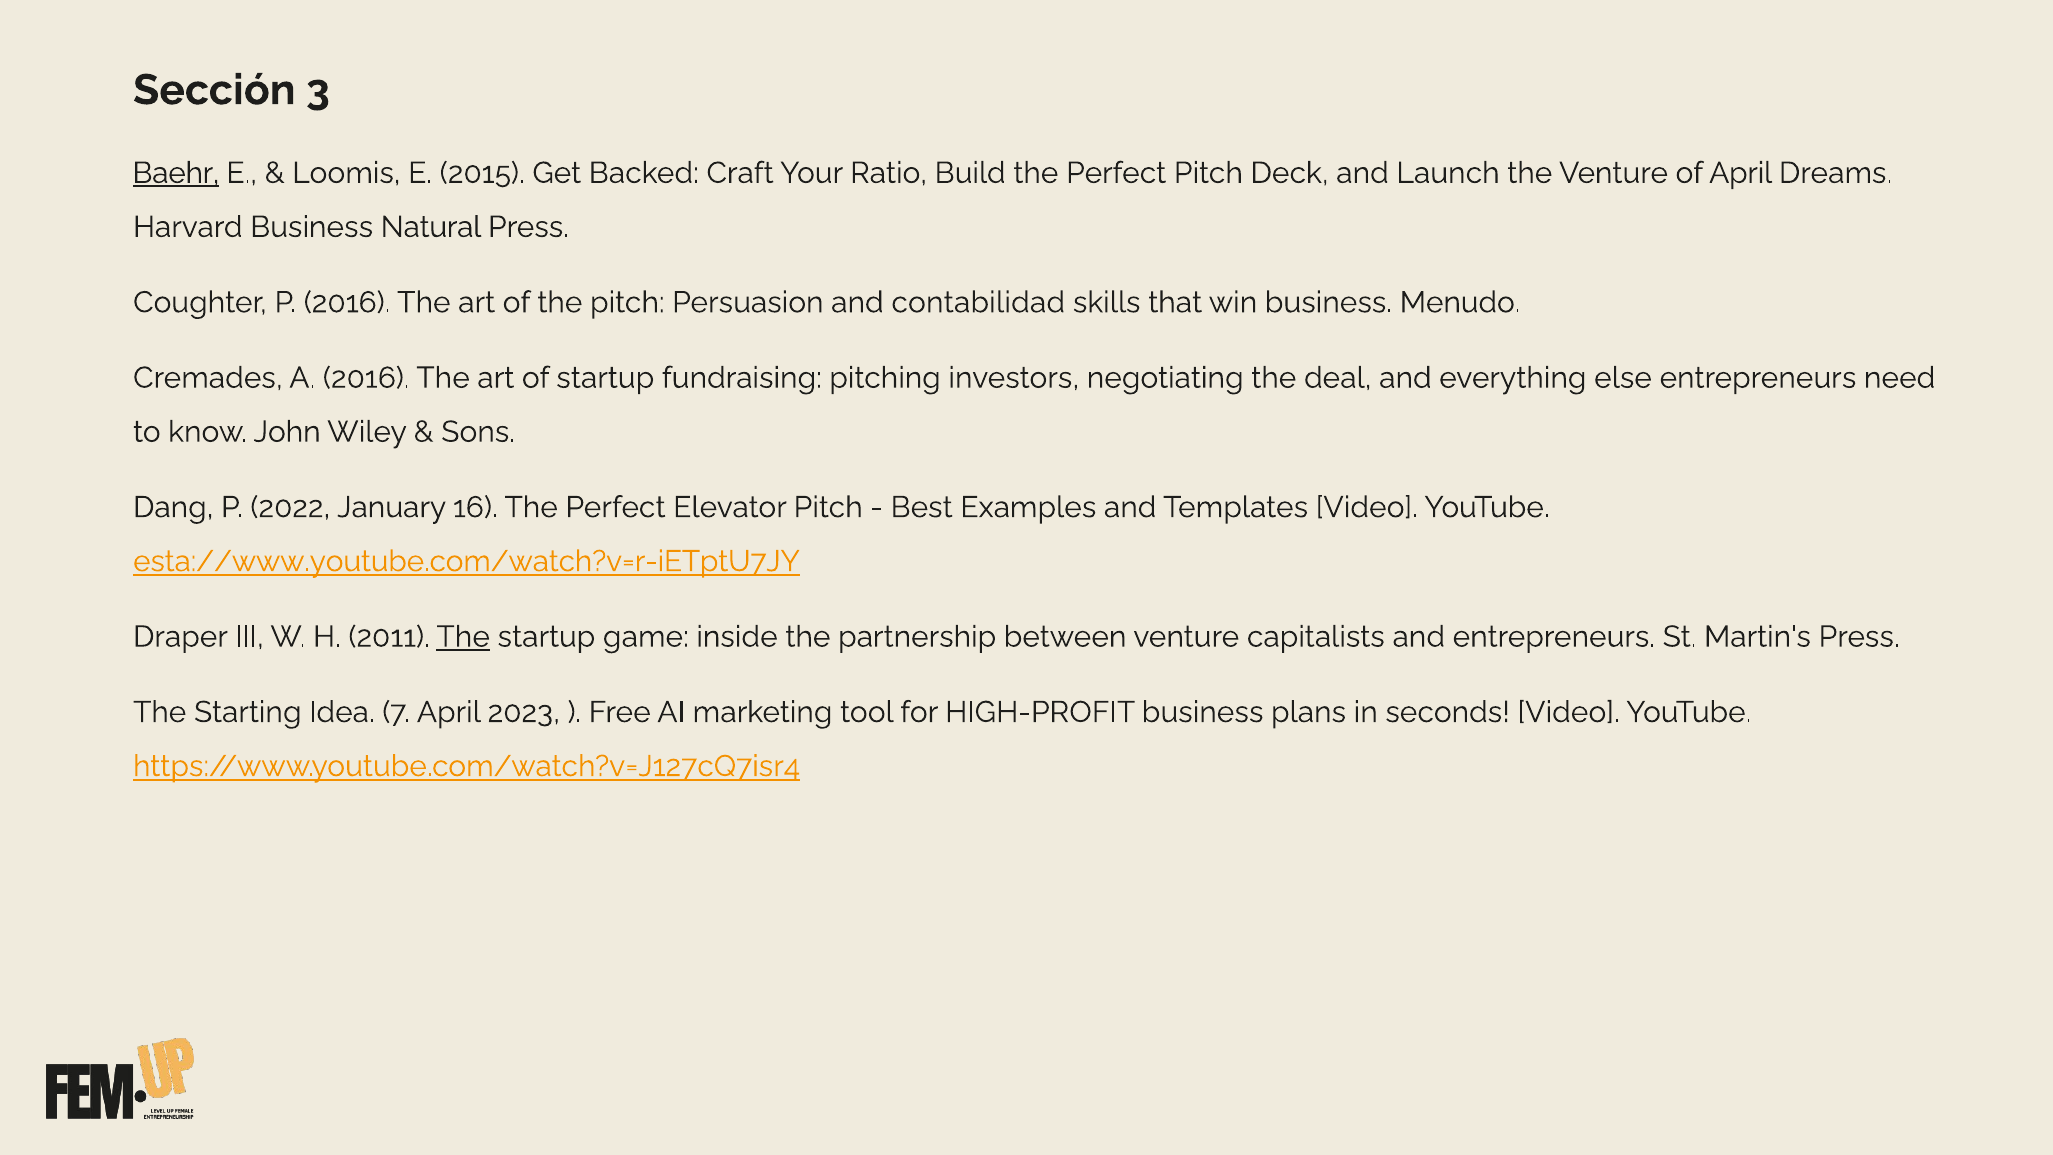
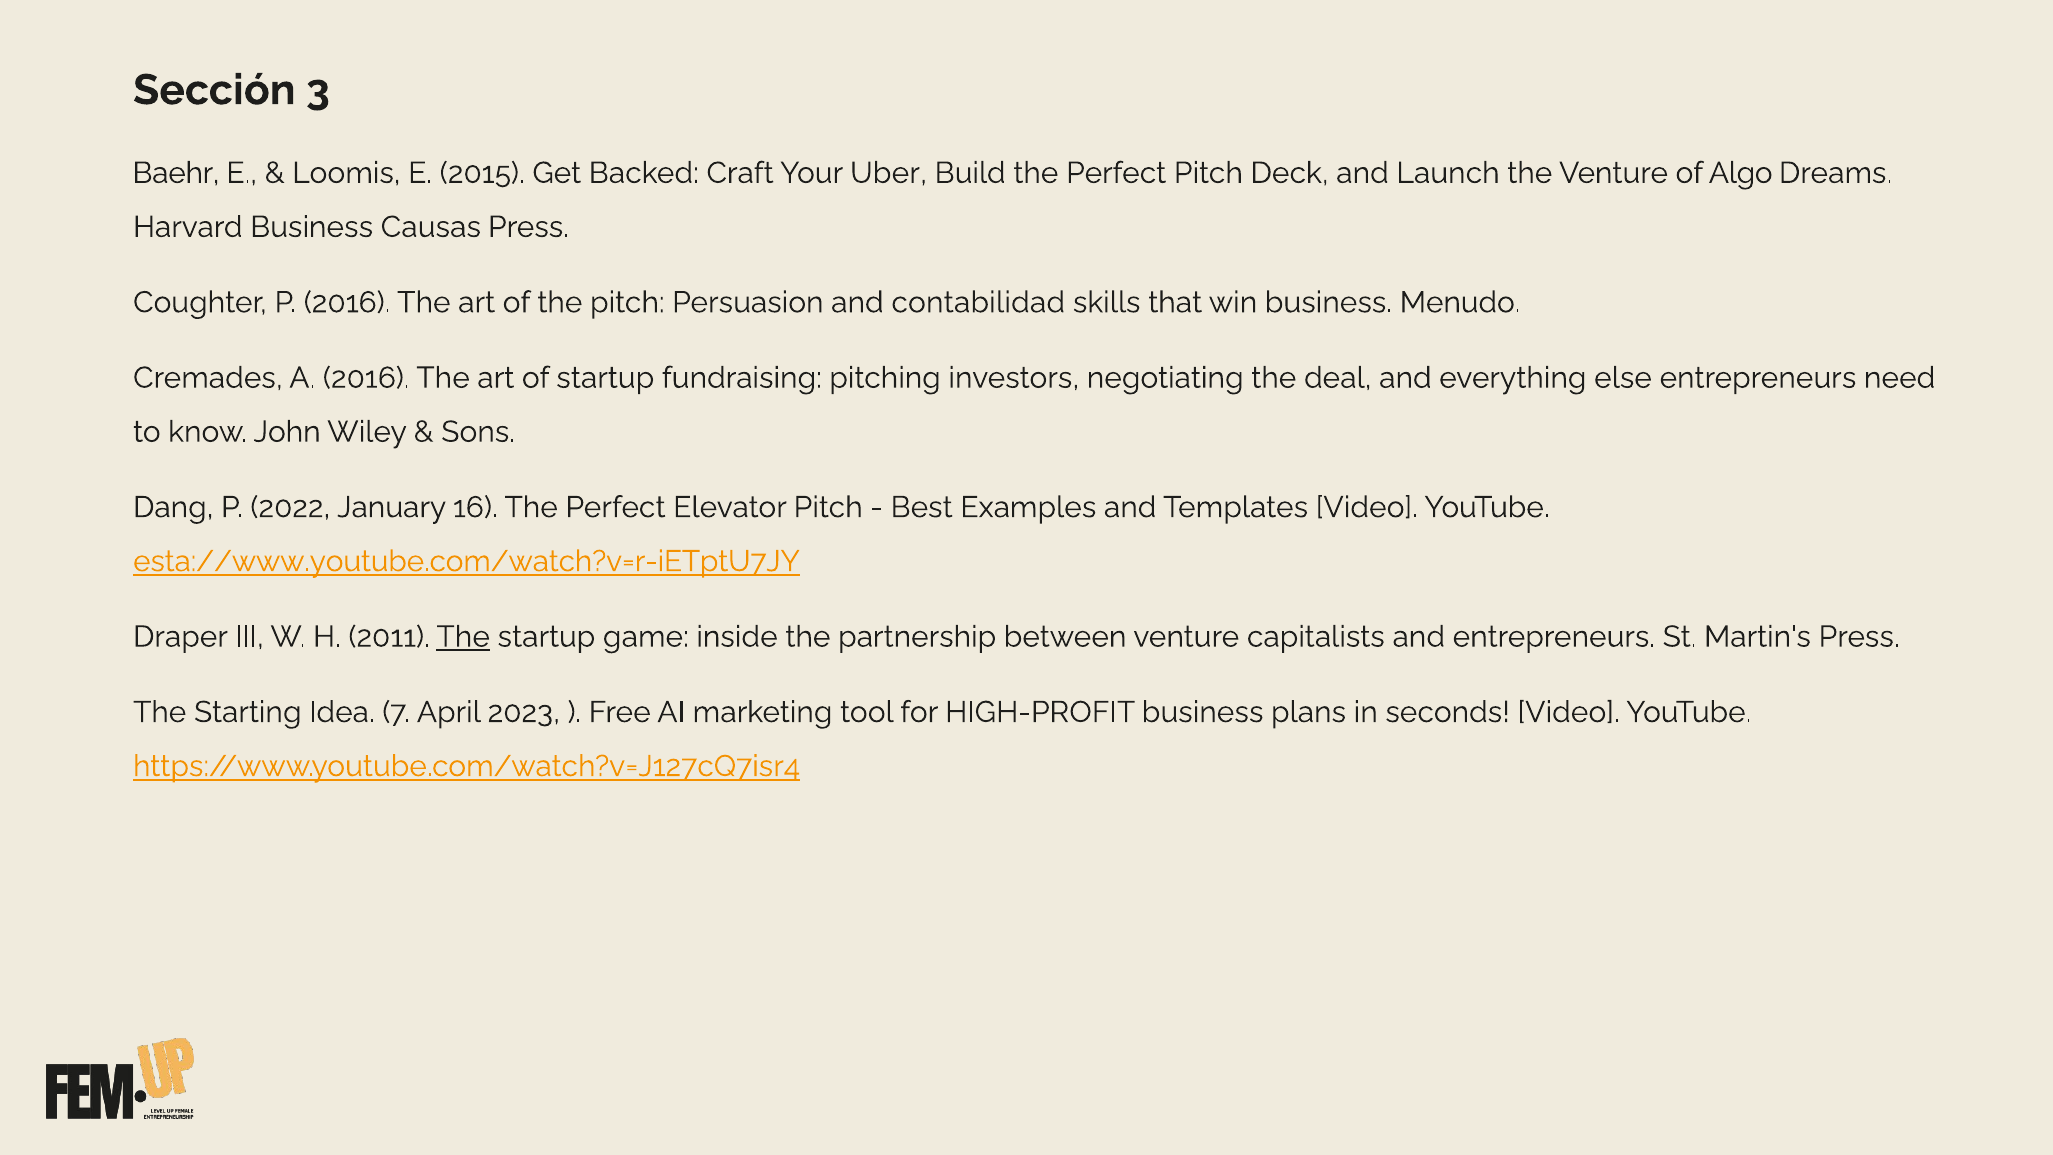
Baehr underline: present -> none
Ratio: Ratio -> Uber
of April: April -> Algo
Natural: Natural -> Causas
